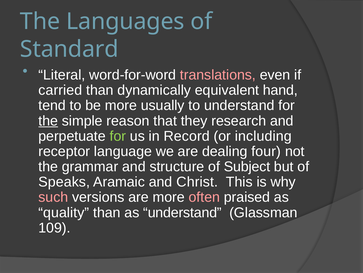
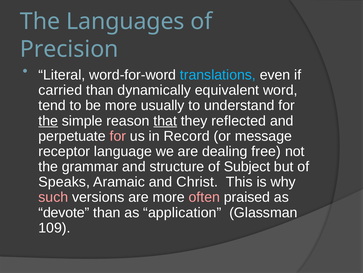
Standard: Standard -> Precision
translations colour: pink -> light blue
hand: hand -> word
that underline: none -> present
research: research -> reflected
for at (118, 136) colour: light green -> pink
including: including -> message
four: four -> free
quality: quality -> devote
as understand: understand -> application
